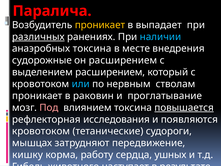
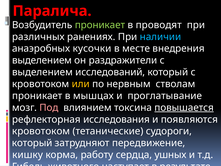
проникает at (100, 25) colour: yellow -> light green
выпадает: выпадает -> проводят
различных underline: present -> none
анаэробных токсина: токсина -> кусочки
судорожные at (42, 60): судорожные -> выделением
он расширением: расширением -> раздражители
выделением расширением: расширением -> исследований
или colour: light blue -> yellow
раковин: раковин -> мышцах
мышцах at (32, 143): мышцах -> который
